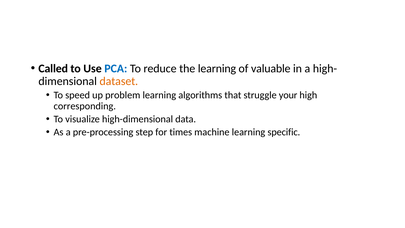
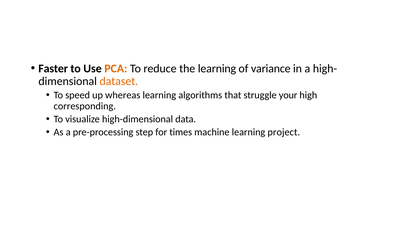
Called: Called -> Faster
PCA colour: blue -> orange
valuable: valuable -> variance
problem: problem -> whereas
specific: specific -> project
